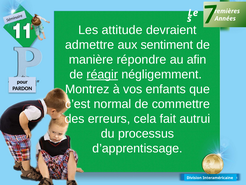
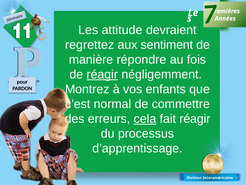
admettre: admettre -> regrettez
afin: afin -> fois
cela underline: none -> present
fait autrui: autrui -> réagir
